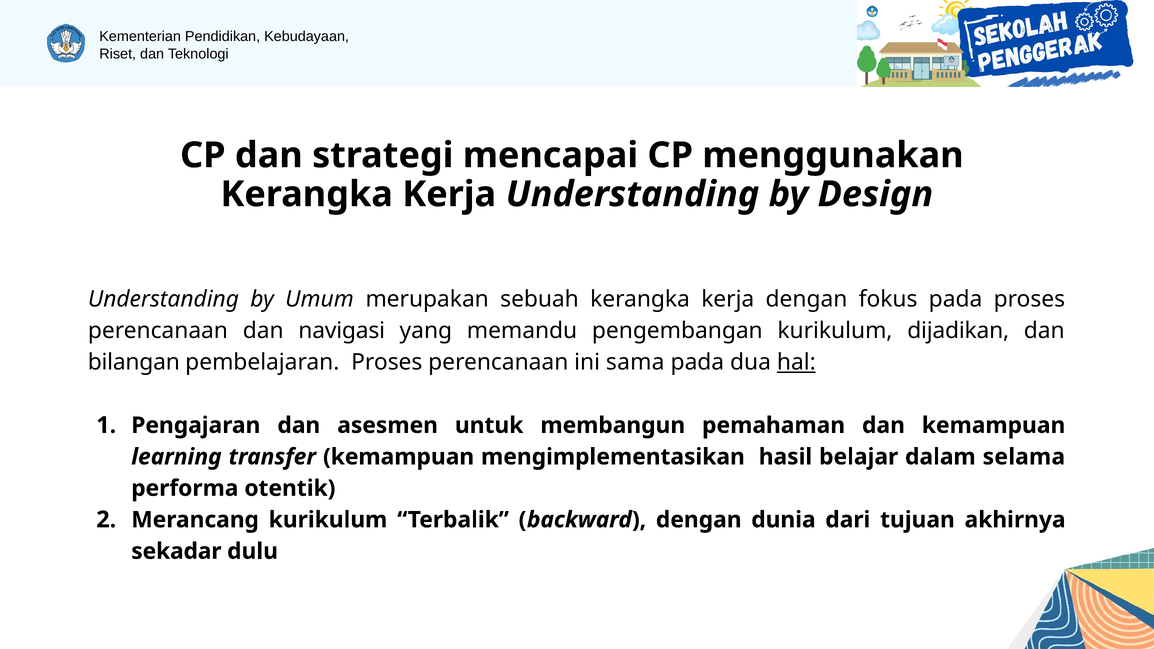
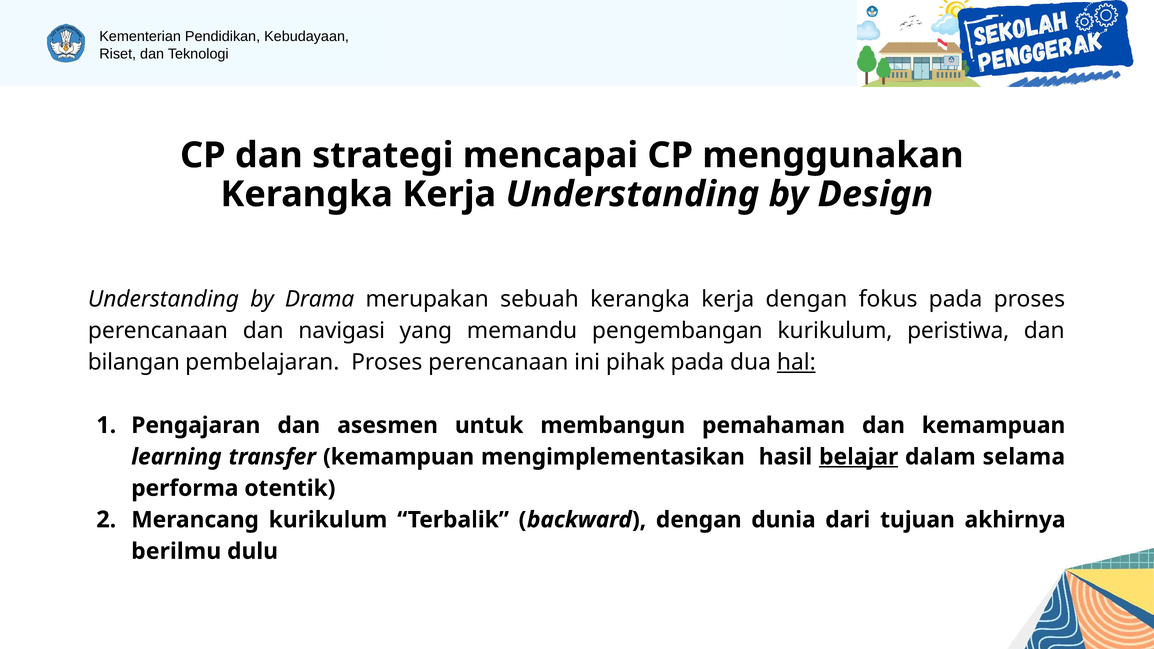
Umum: Umum -> Drama
dijadikan: dijadikan -> peristiwa
sama: sama -> pihak
belajar underline: none -> present
sekadar: sekadar -> berilmu
